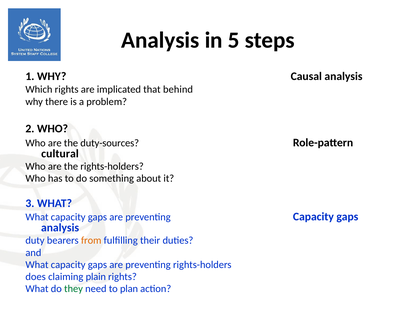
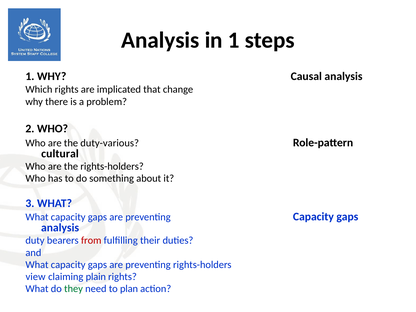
in 5: 5 -> 1
behind: behind -> change
duty-sources: duty-sources -> duty-various
from colour: orange -> red
does: does -> view
